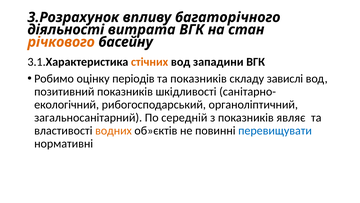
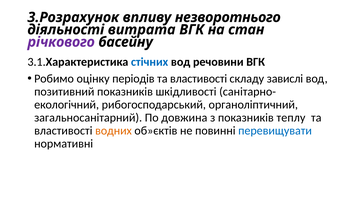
багаторічного: багаторічного -> незворотнього
річкового colour: orange -> purple
стічних colour: orange -> blue
западини: западини -> речовини
показників at (199, 78): показників -> властивості
середній: середній -> довжина
являє: являє -> теплу
